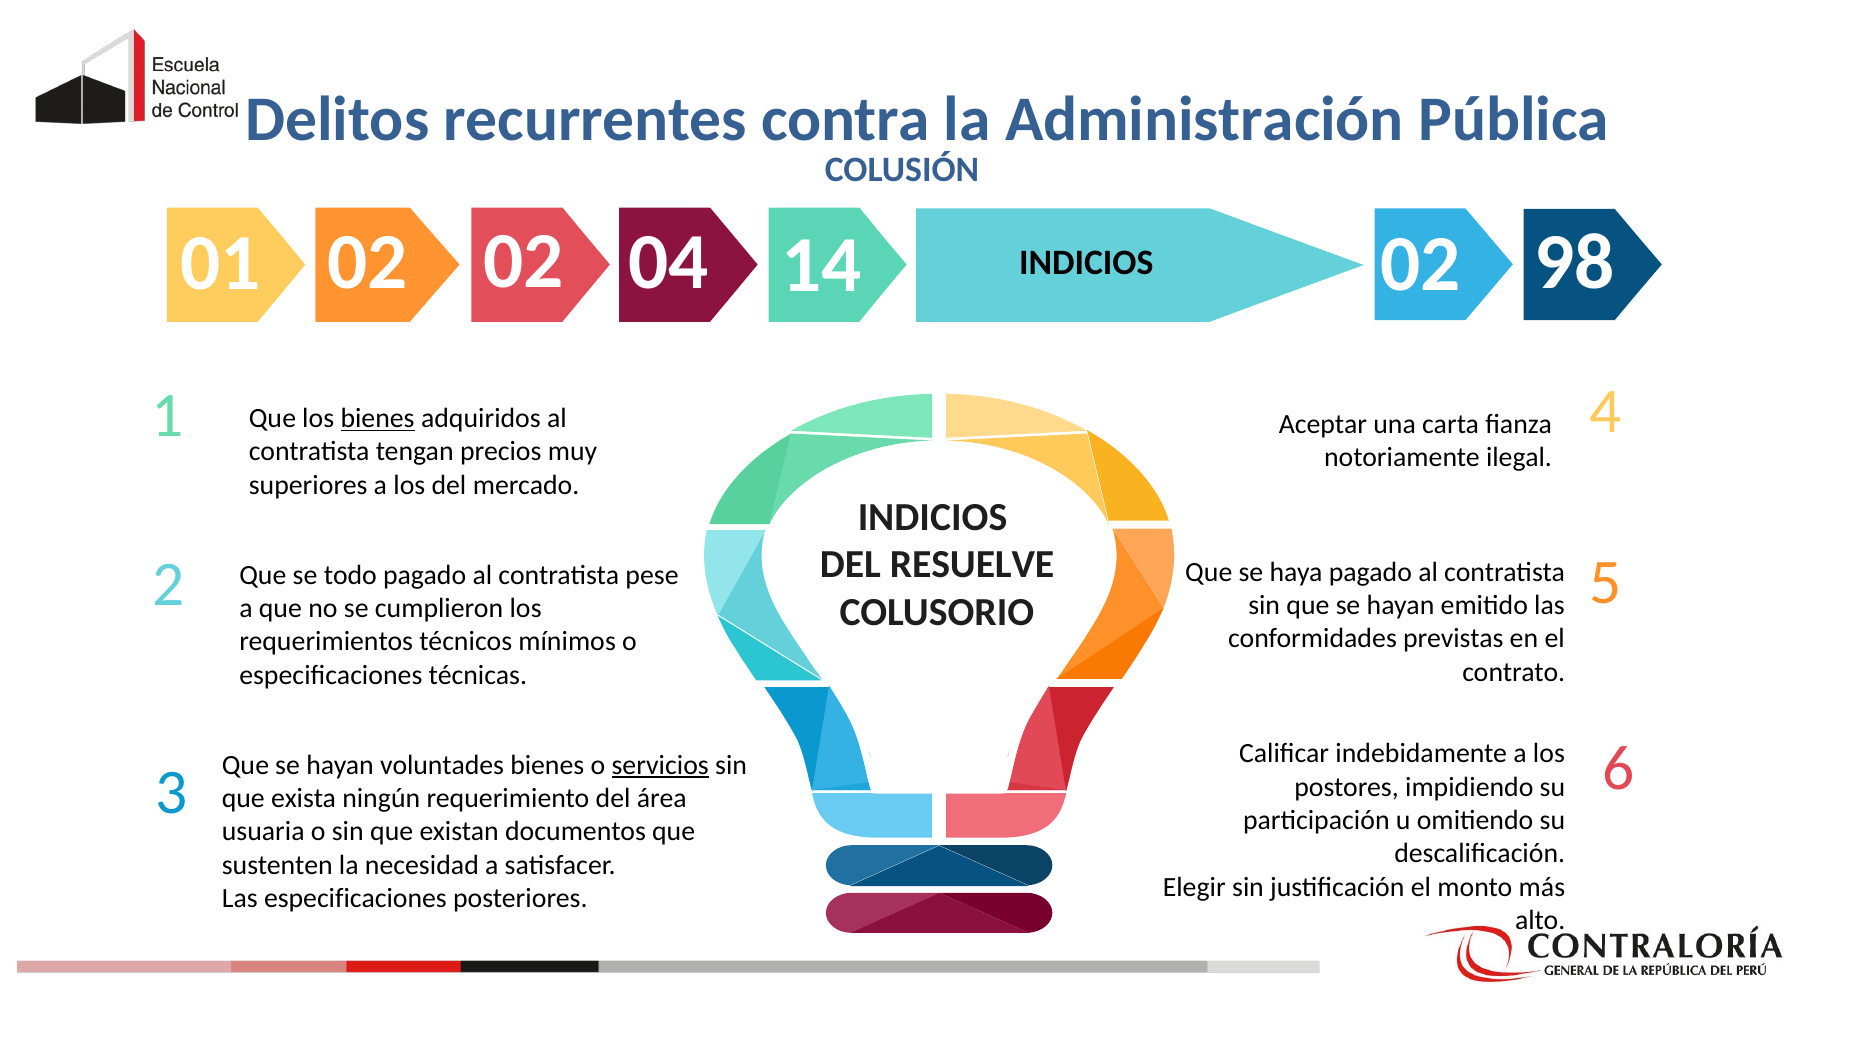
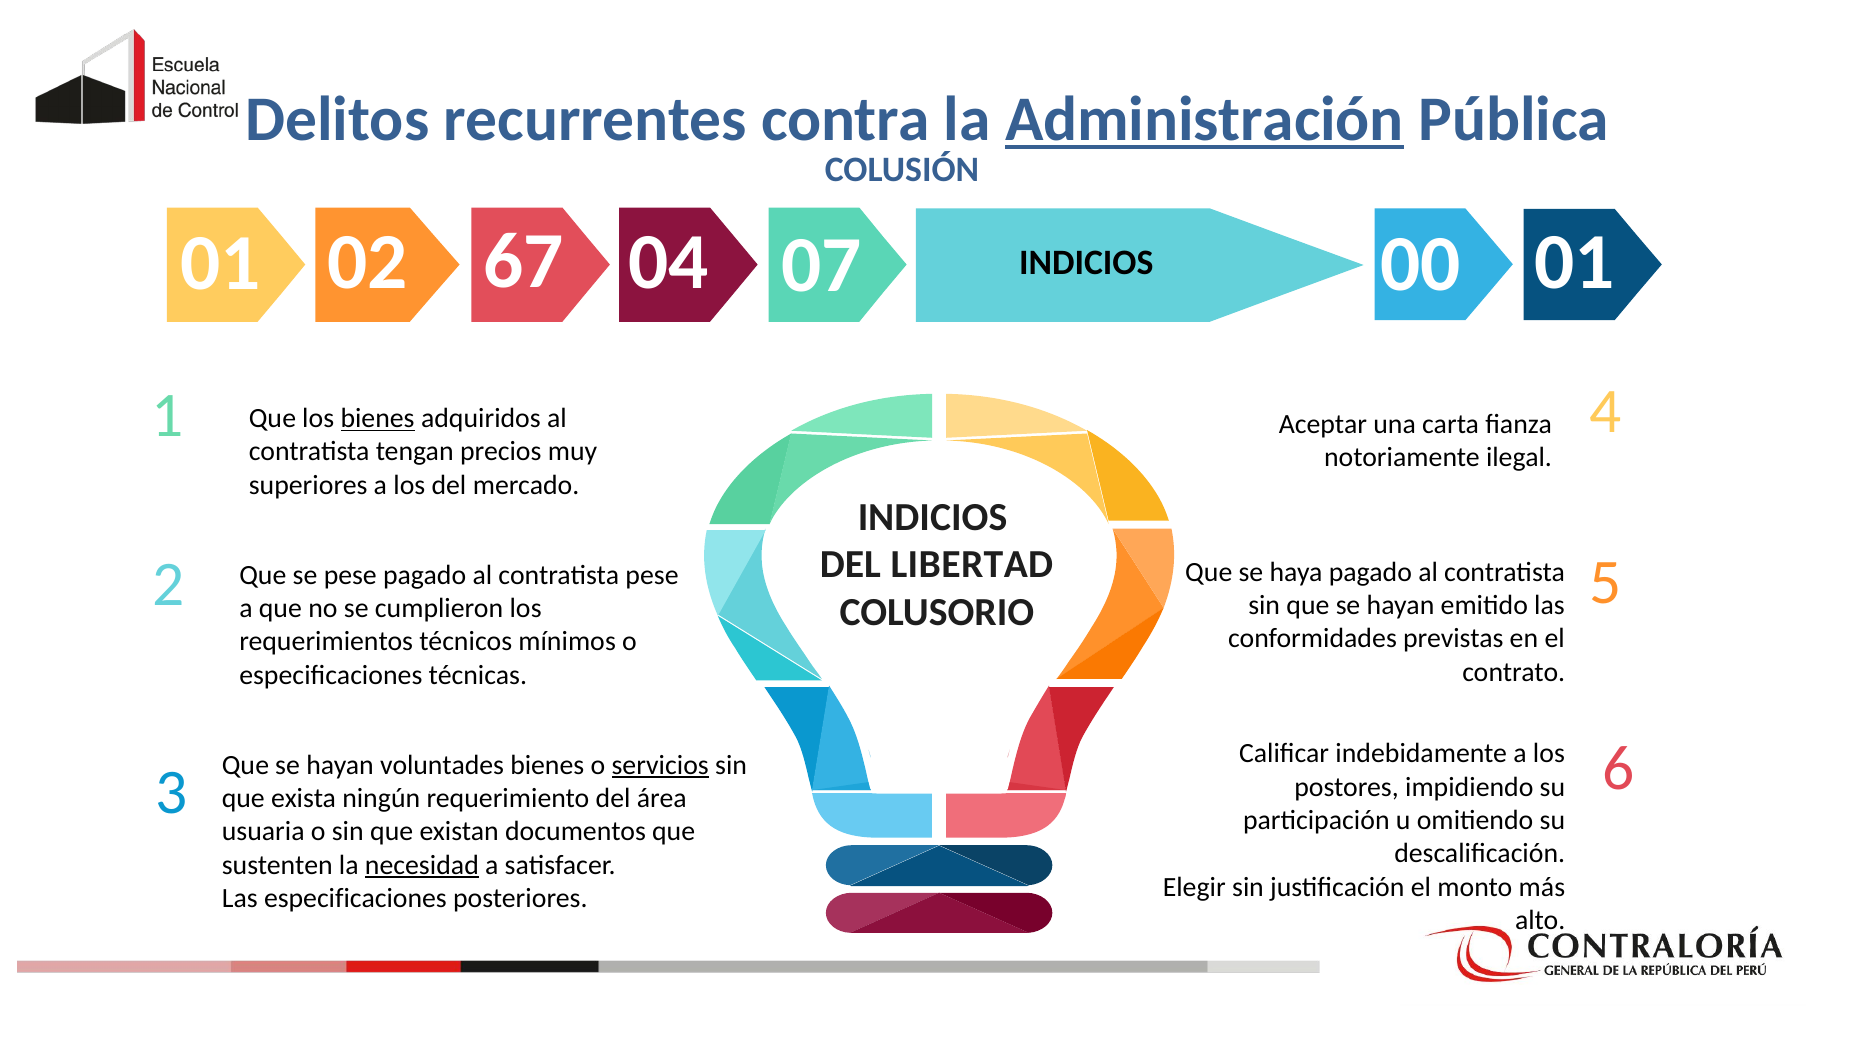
Administración underline: none -> present
02 02: 02 -> 00
01 02: 02 -> 67
14: 14 -> 07
INDICIOS 98: 98 -> 01
RESUELVE: RESUELVE -> LIBERTAD
se todo: todo -> pese
necesidad underline: none -> present
